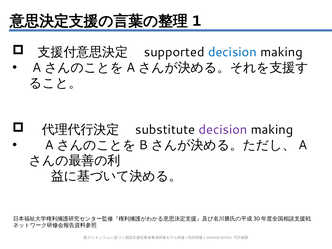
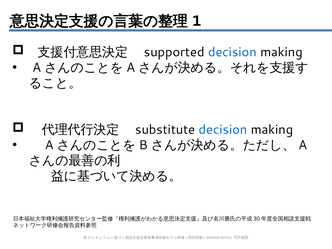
decision at (223, 130) colour: purple -> blue
